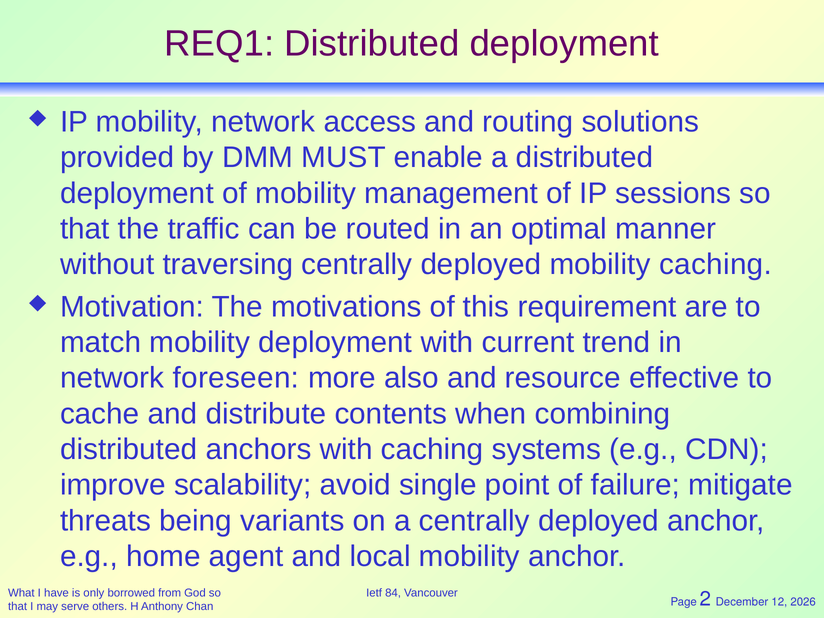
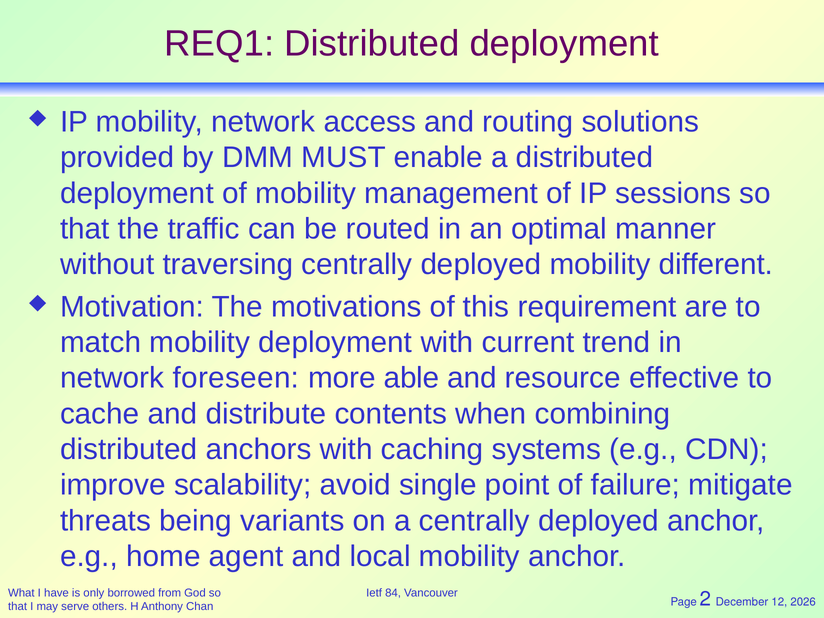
mobility caching: caching -> different
also: also -> able
